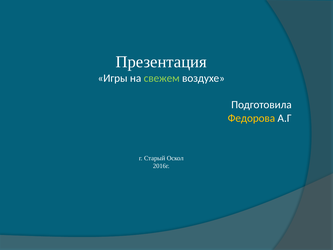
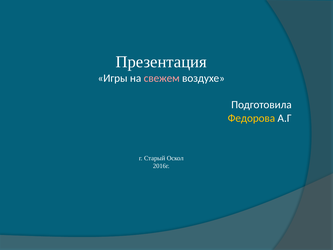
свежем colour: light green -> pink
